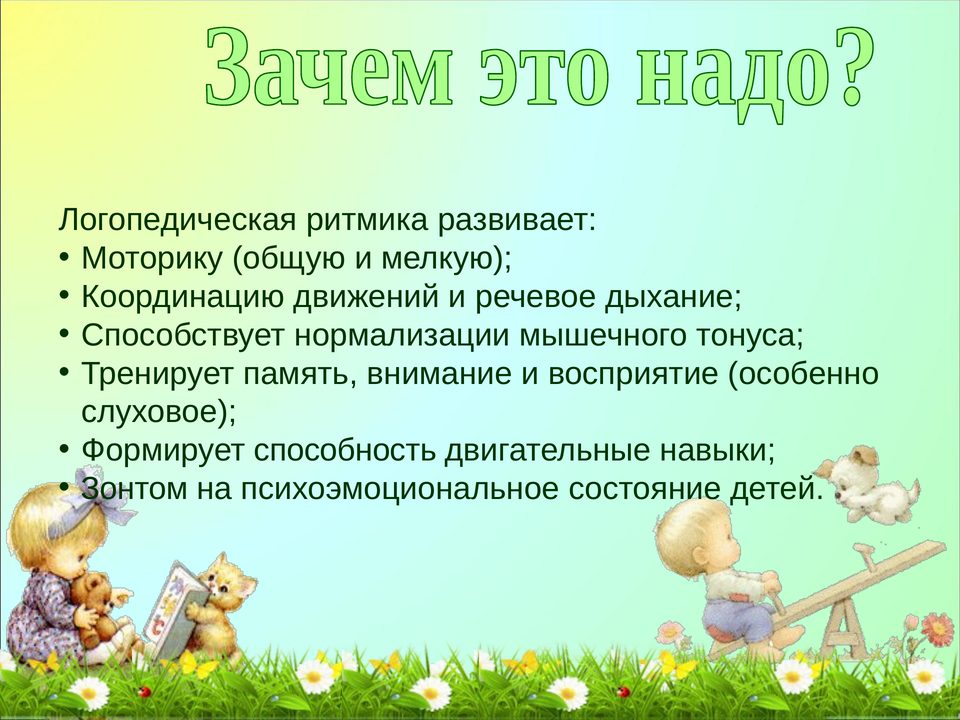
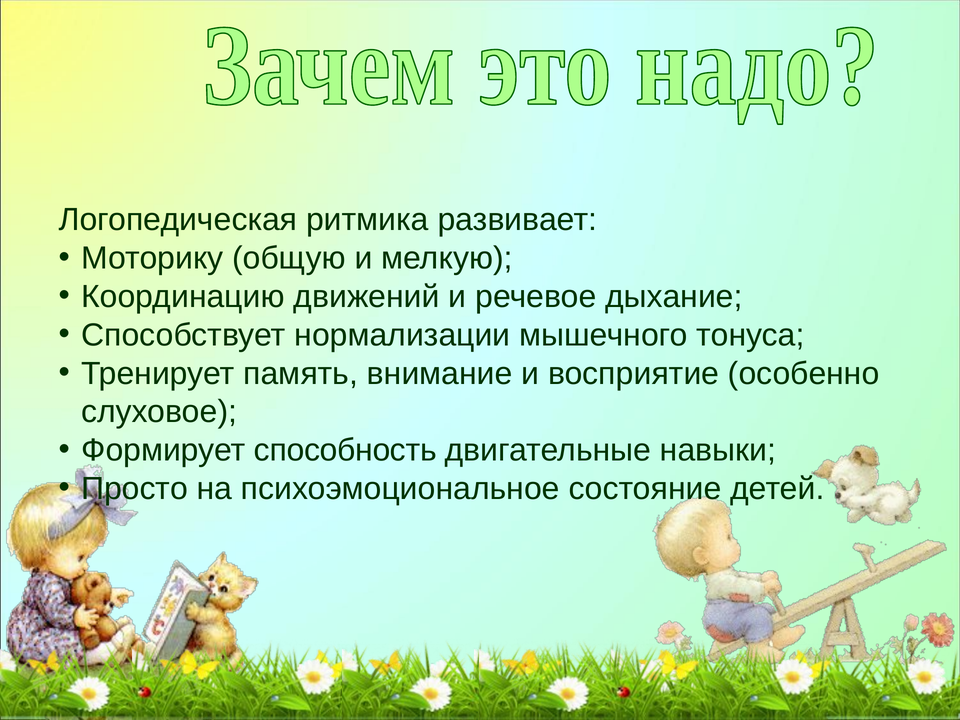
Зонтом: Зонтом -> Просто
